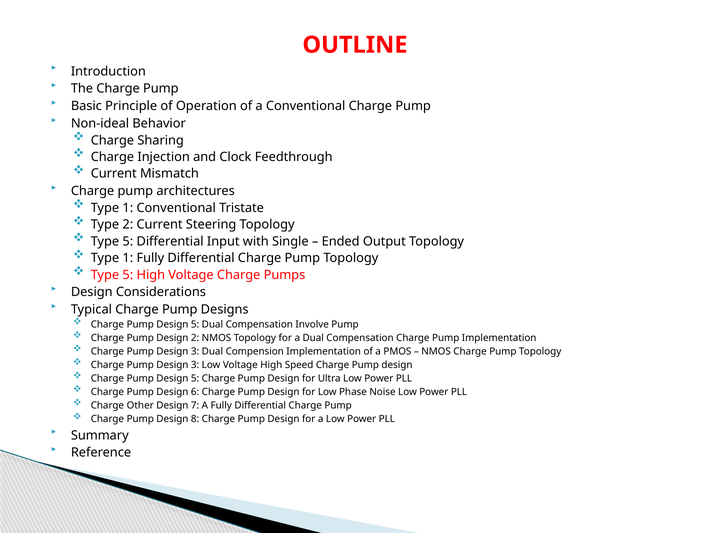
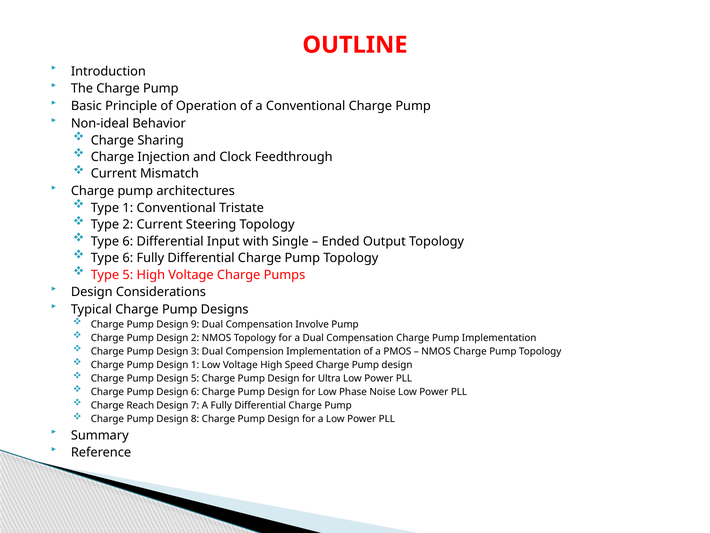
5 at (128, 241): 5 -> 6
1 at (128, 258): 1 -> 6
5 at (195, 324): 5 -> 9
3 at (195, 365): 3 -> 1
Other: Other -> Reach
